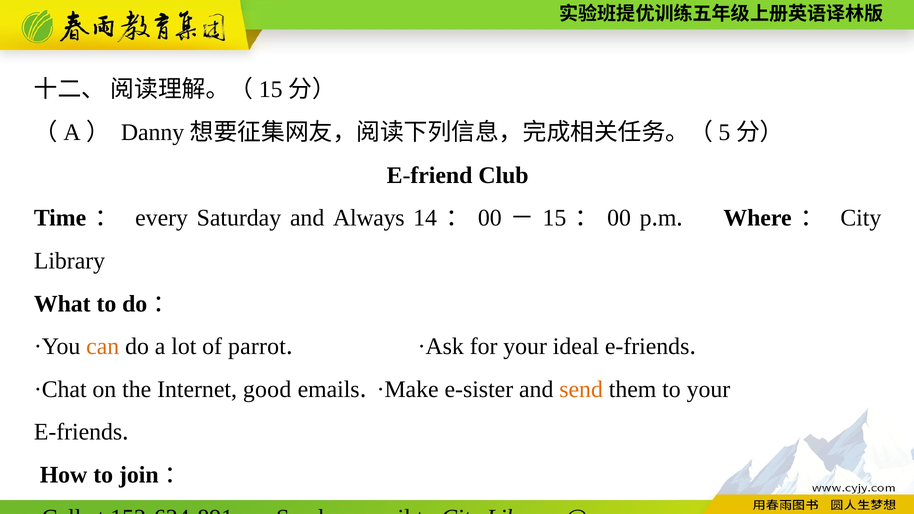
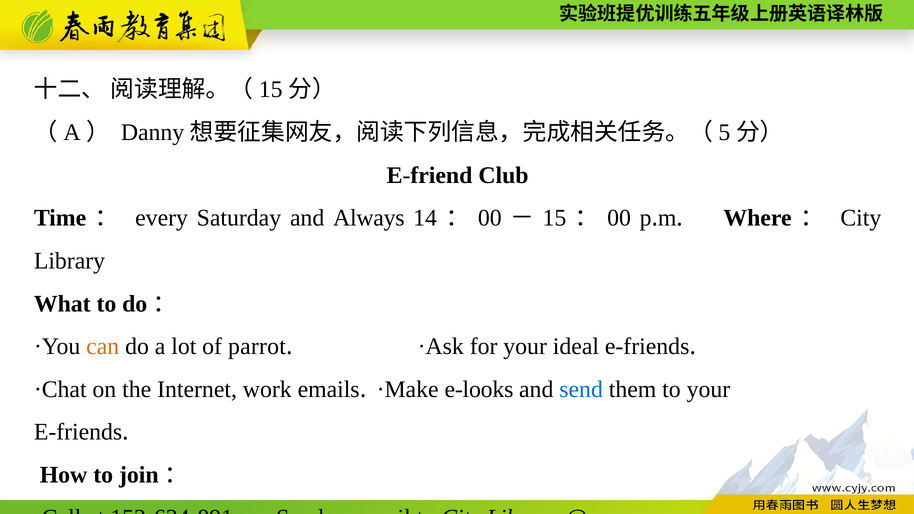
good: good -> work
e-sister: e-sister -> e-looks
send colour: orange -> blue
